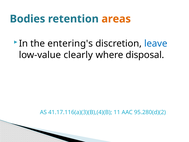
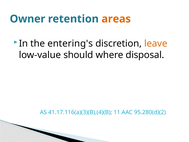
Bodies: Bodies -> Owner
leave colour: blue -> orange
clearly: clearly -> should
